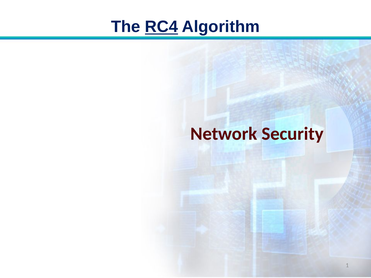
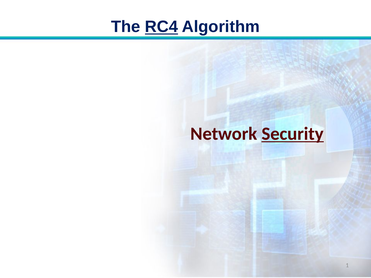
Security underline: none -> present
